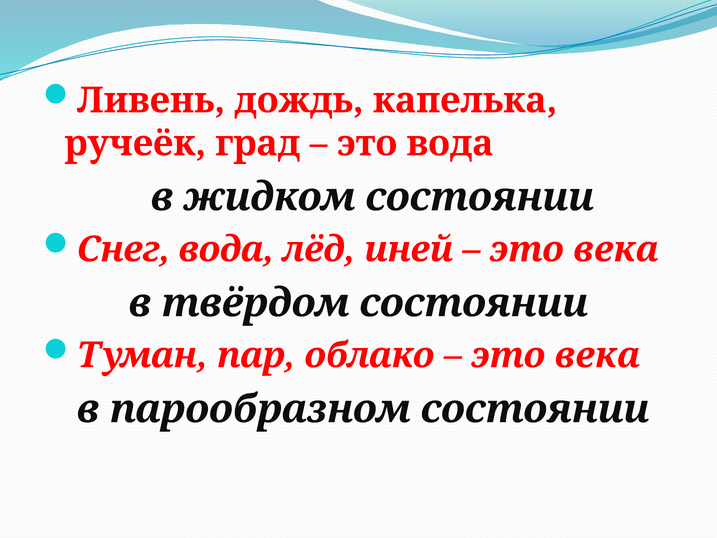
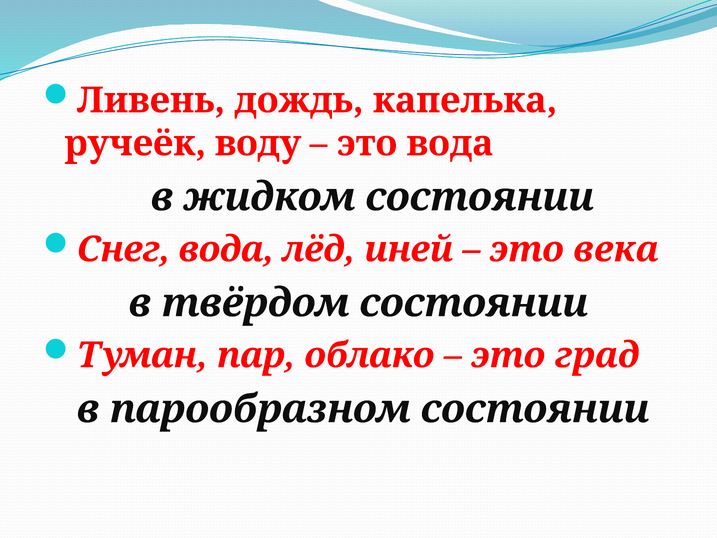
град: град -> воду
века at (597, 355): века -> град
